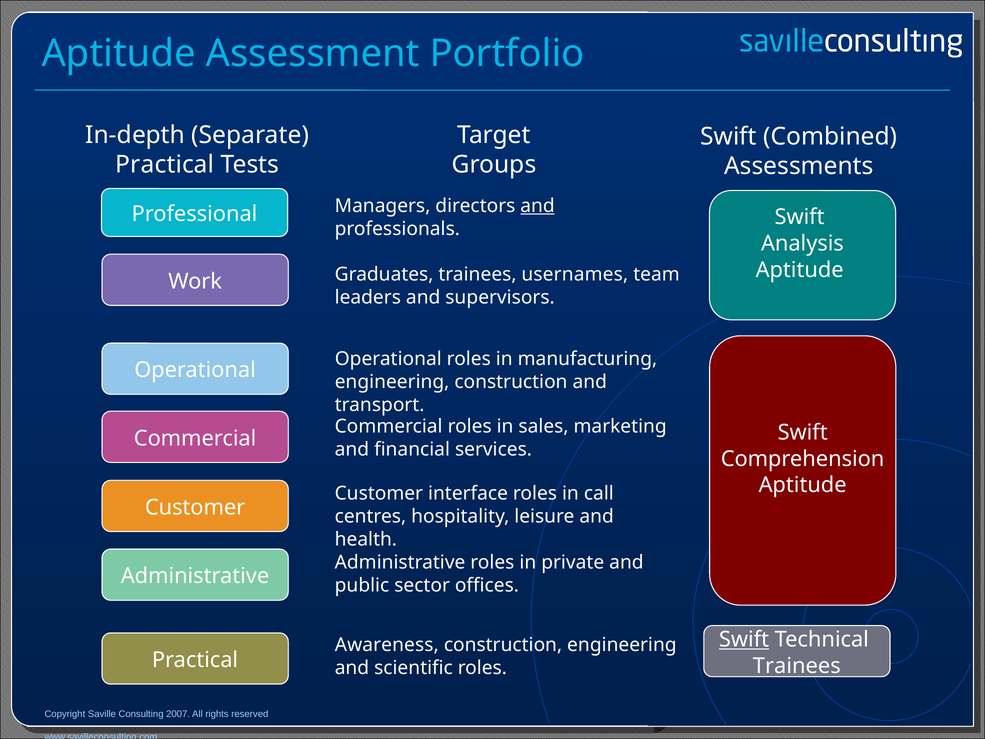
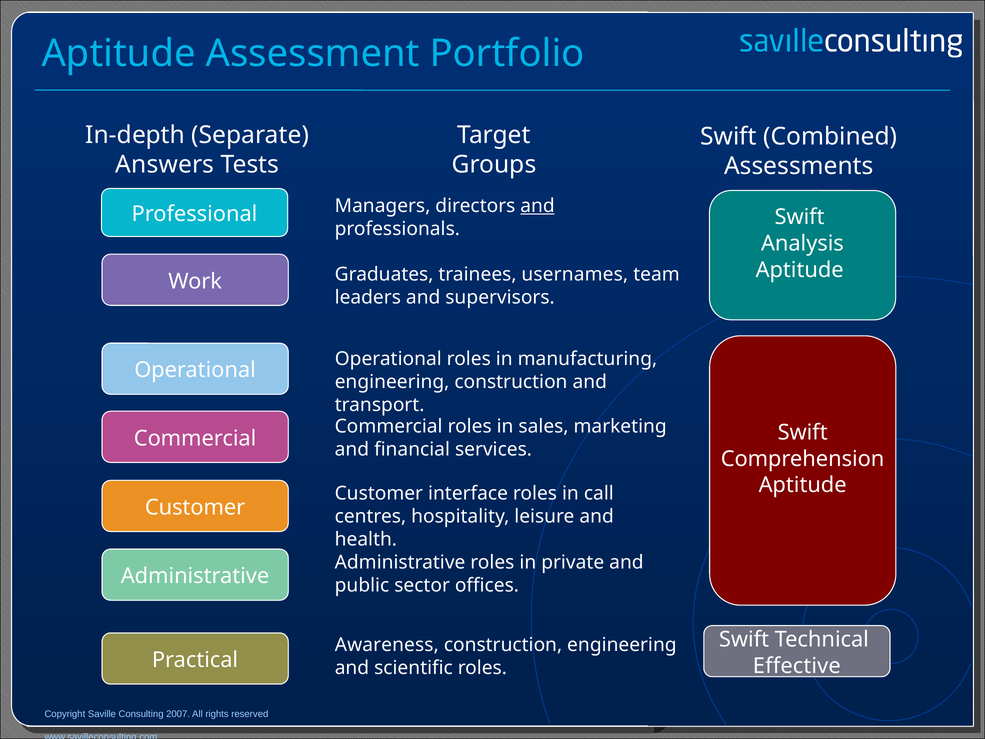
Practical at (165, 165): Practical -> Answers
Swift at (744, 639) underline: present -> none
Trainees at (797, 666): Trainees -> Effective
